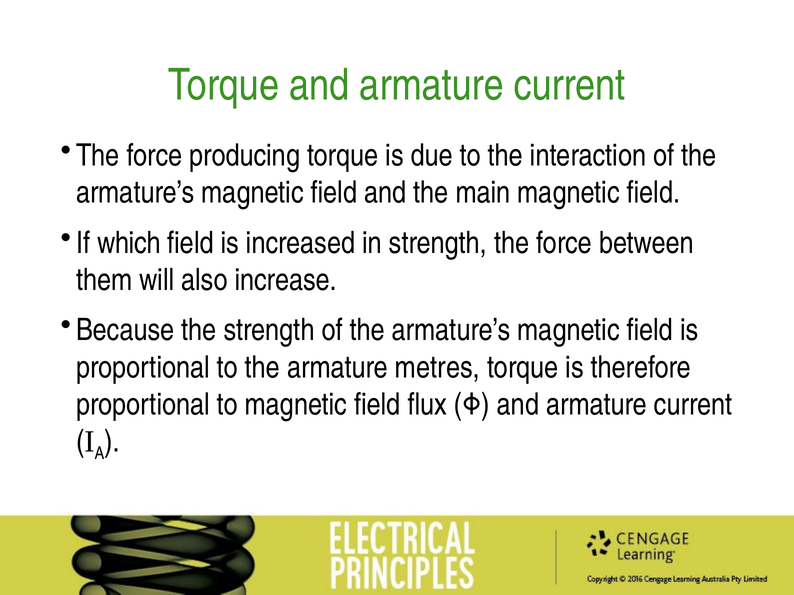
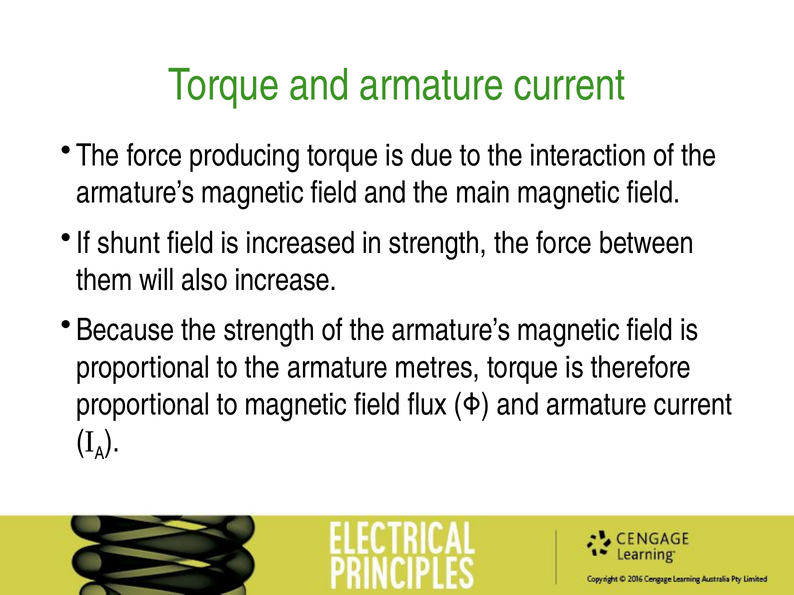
which: which -> shunt
